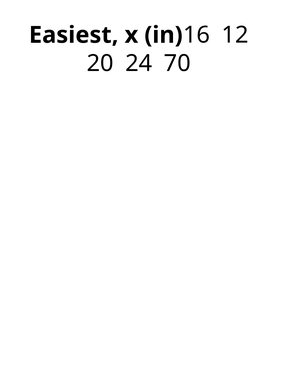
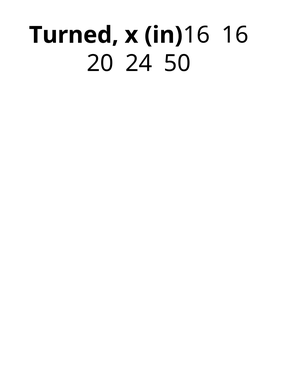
Easiest: Easiest -> Turned
16 12: 12 -> 16
70: 70 -> 50
